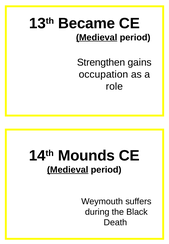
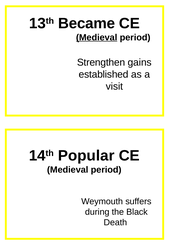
occupation: occupation -> established
role: role -> visit
Mounds: Mounds -> Popular
Medieval at (68, 170) underline: present -> none
